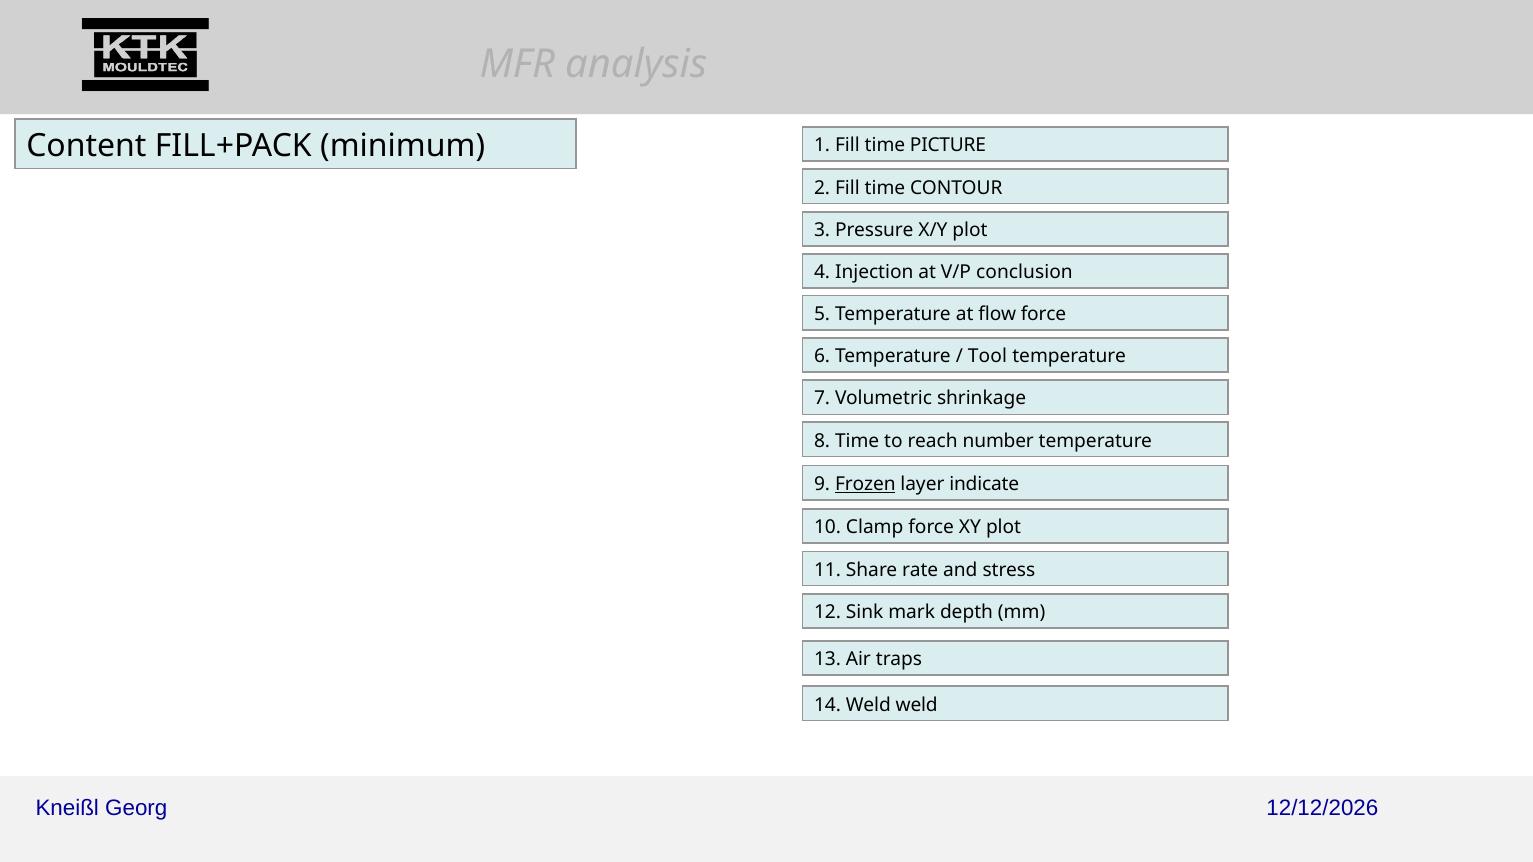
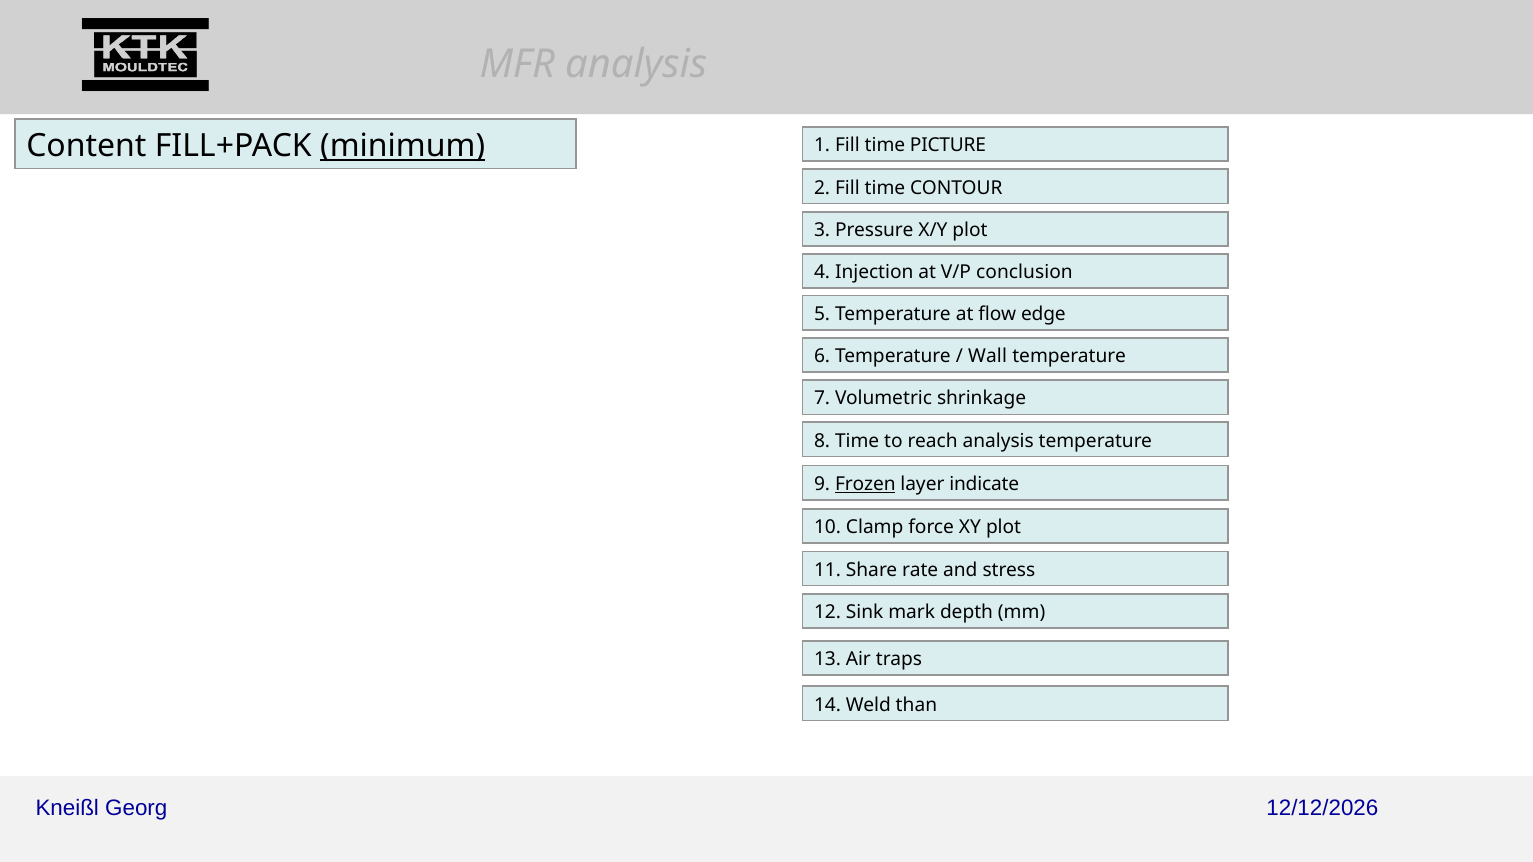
minimum underline: none -> present
flow force: force -> edge
Tool: Tool -> Wall
reach number: number -> analysis
Weld weld: weld -> than
